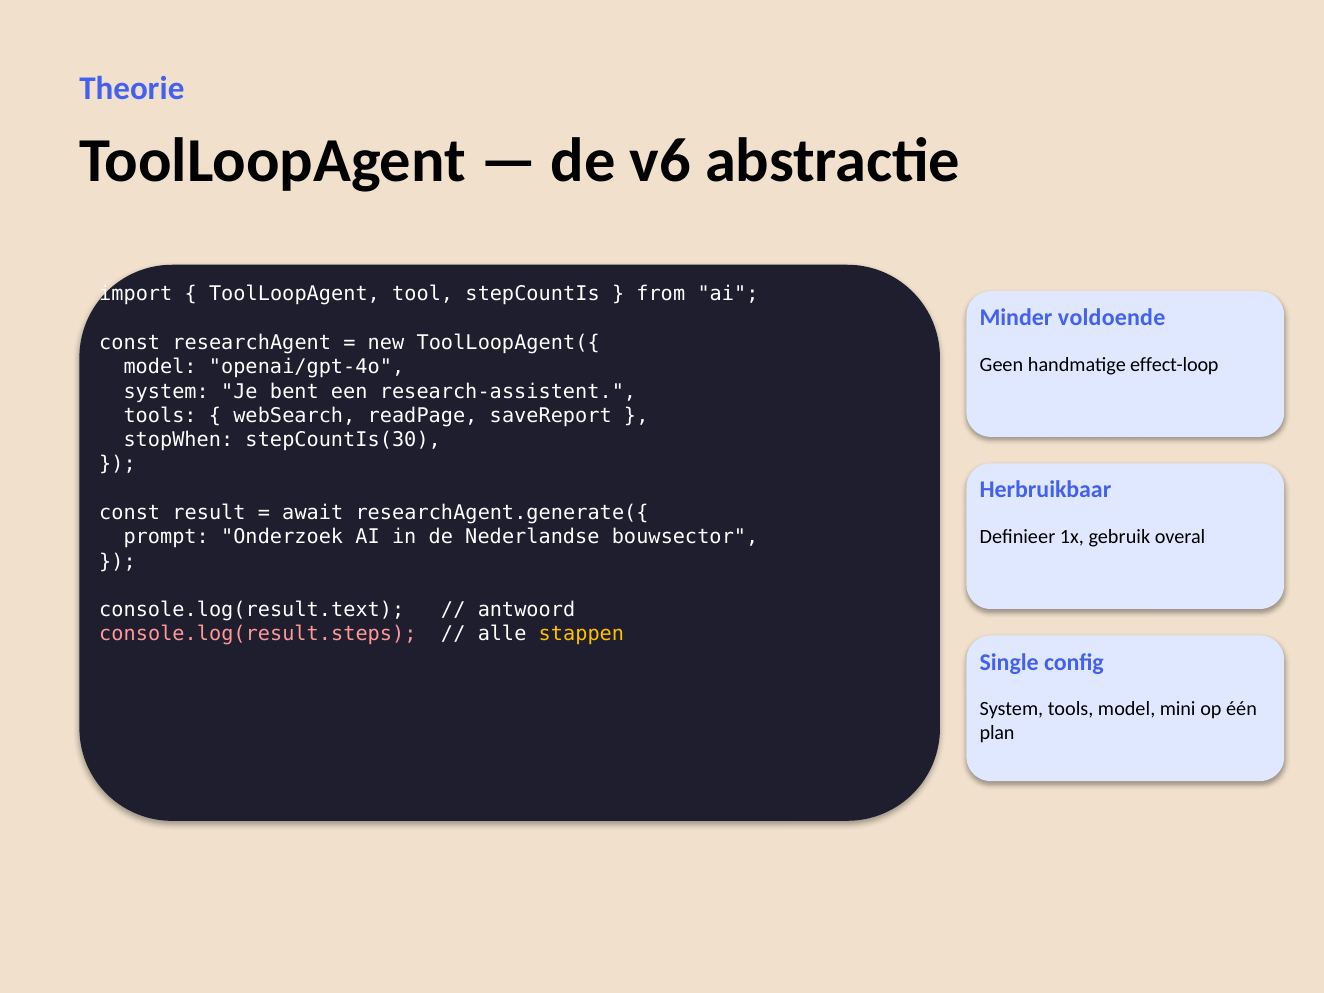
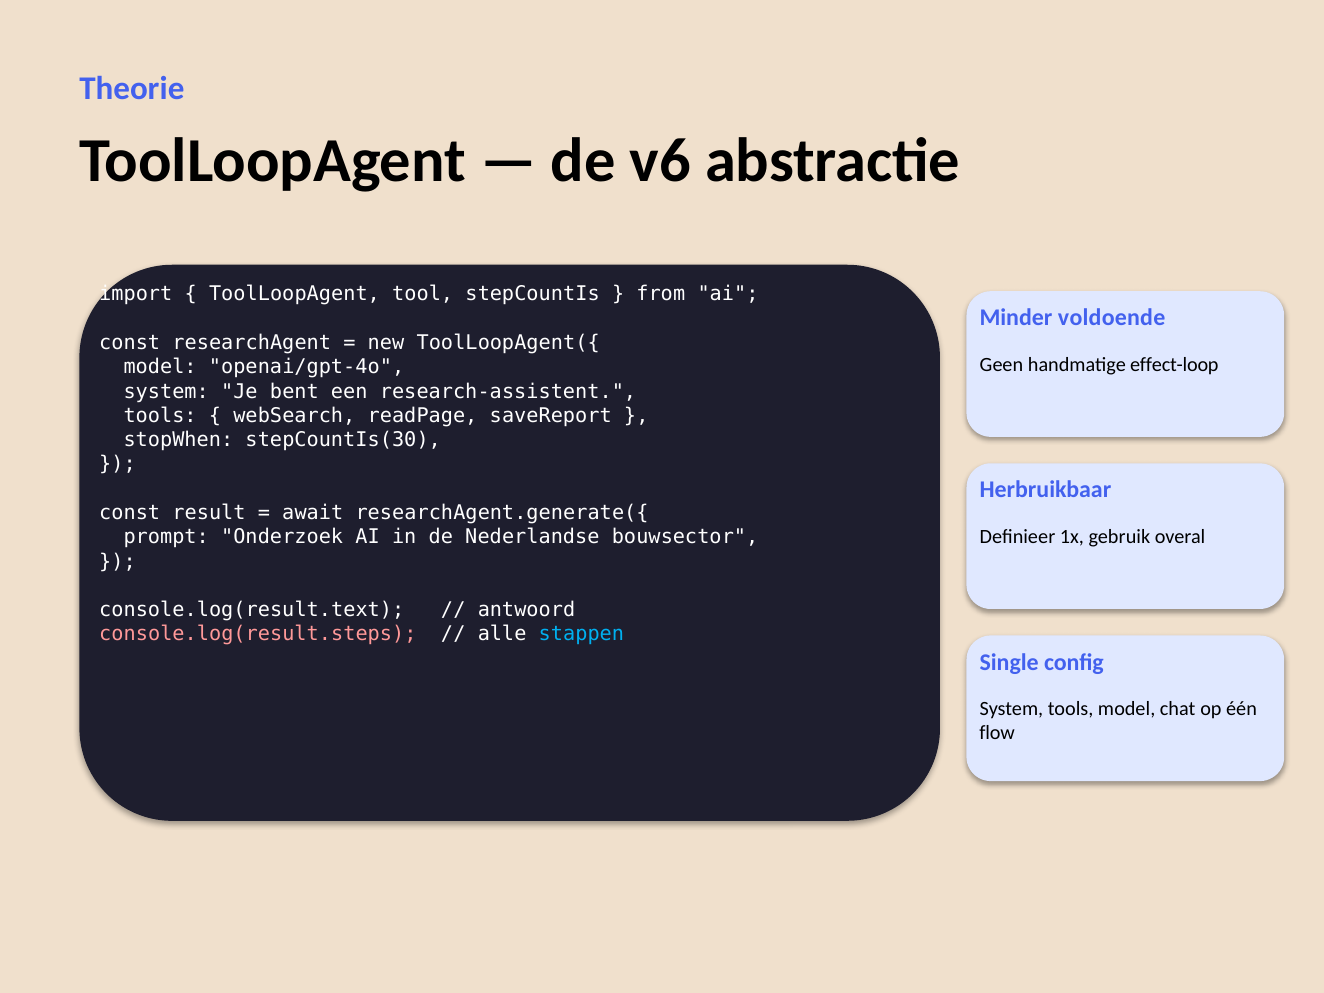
stappen colour: yellow -> light blue
mini: mini -> chat
plan: plan -> flow
